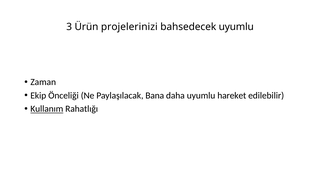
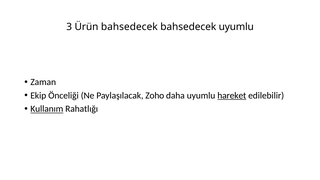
Ürün projelerinizi: projelerinizi -> bahsedecek
Bana: Bana -> Zoho
hareket underline: none -> present
